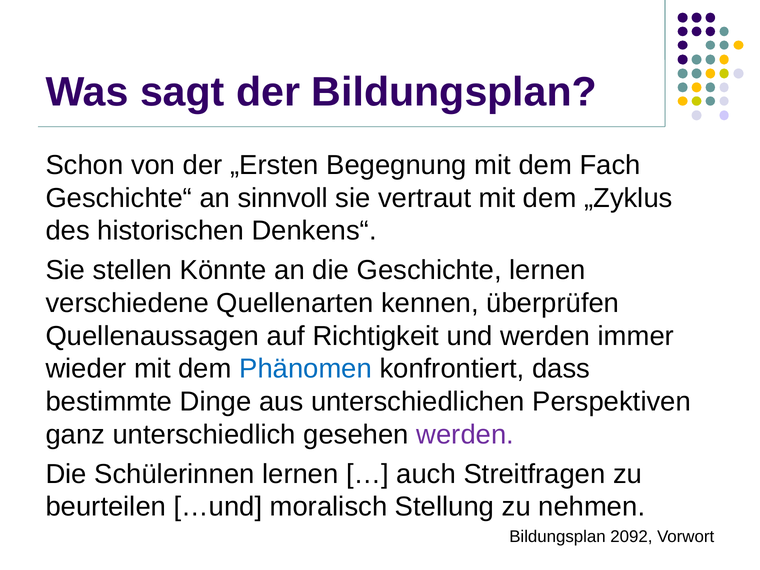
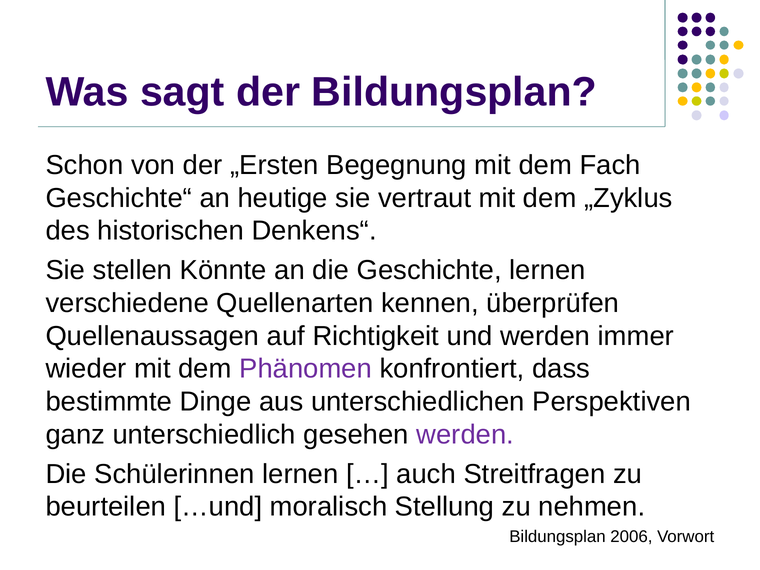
sinnvoll: sinnvoll -> heutige
Phänomen colour: blue -> purple
2092: 2092 -> 2006
